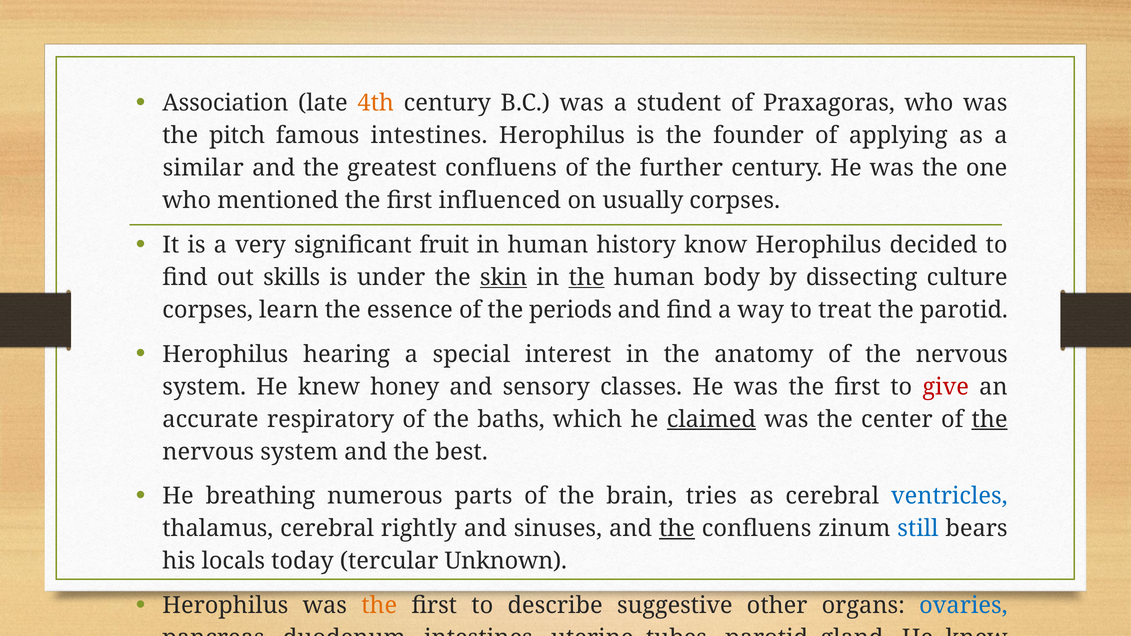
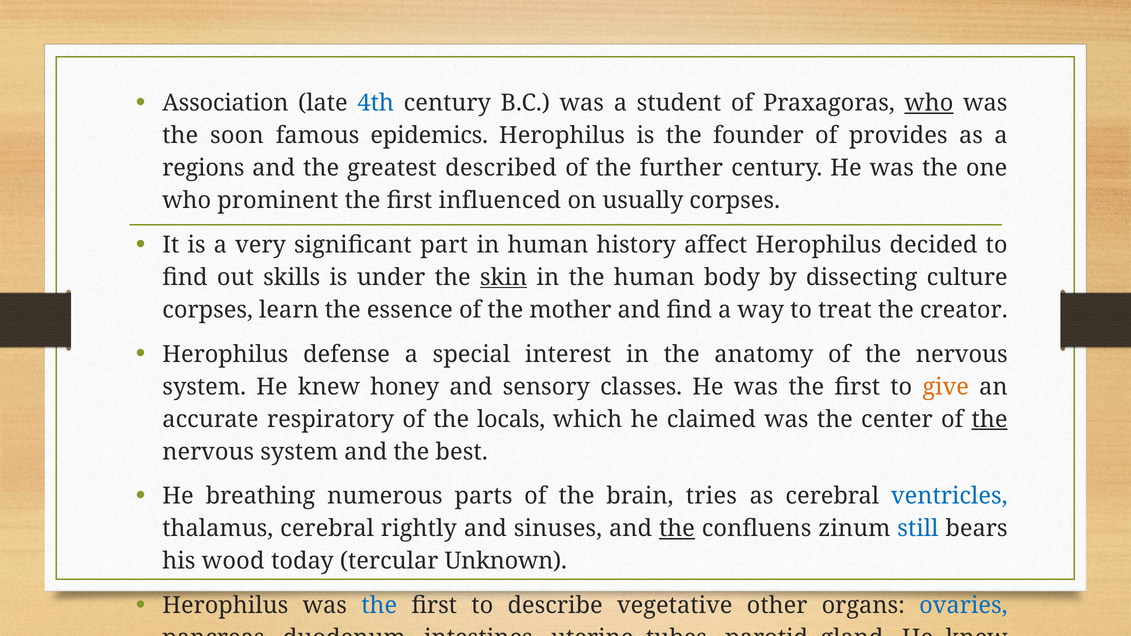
4th colour: orange -> blue
who at (929, 103) underline: none -> present
pitch: pitch -> soon
famous intestines: intestines -> epidemics
applying: applying -> provides
similar: similar -> regions
greatest confluens: confluens -> described
mentioned: mentioned -> prominent
fruit: fruit -> part
know: know -> affect
the at (587, 277) underline: present -> none
periods: periods -> mother
the parotid: parotid -> creator
hearing: hearing -> defense
give colour: red -> orange
baths: baths -> locals
claimed underline: present -> none
locals: locals -> wood
the at (379, 606) colour: orange -> blue
suggestive: suggestive -> vegetative
